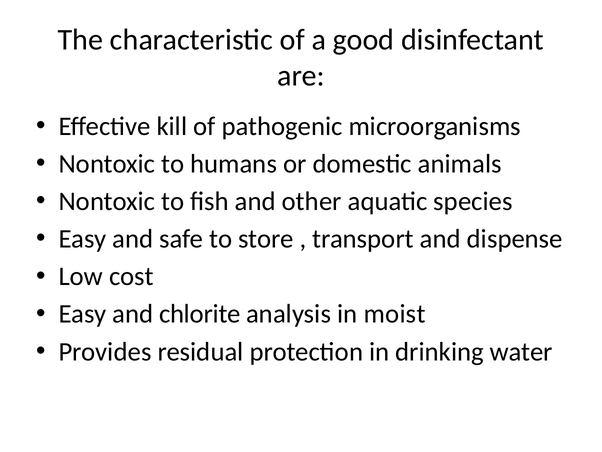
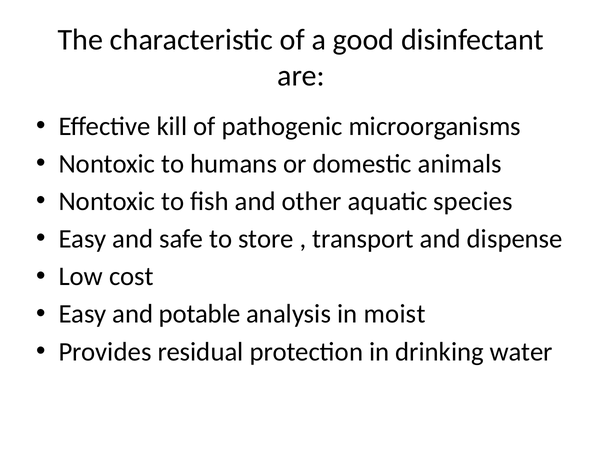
chlorite: chlorite -> potable
